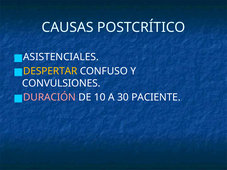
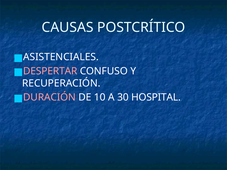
DESPERTAR colour: yellow -> pink
CONVULSIONES: CONVULSIONES -> RECUPERACIÓN
PACIENTE: PACIENTE -> HOSPITAL
